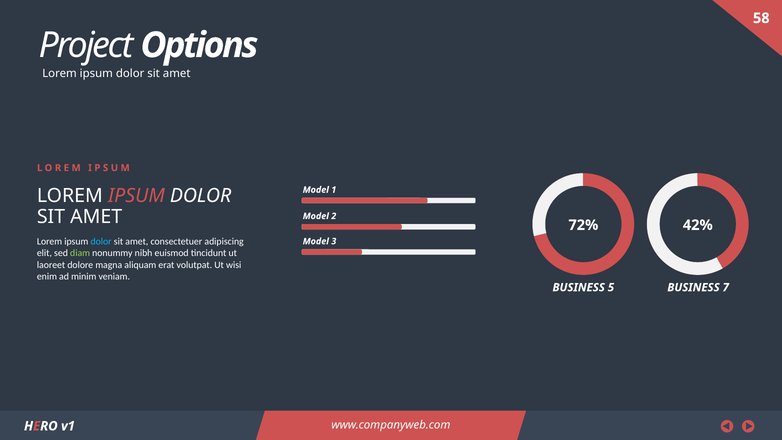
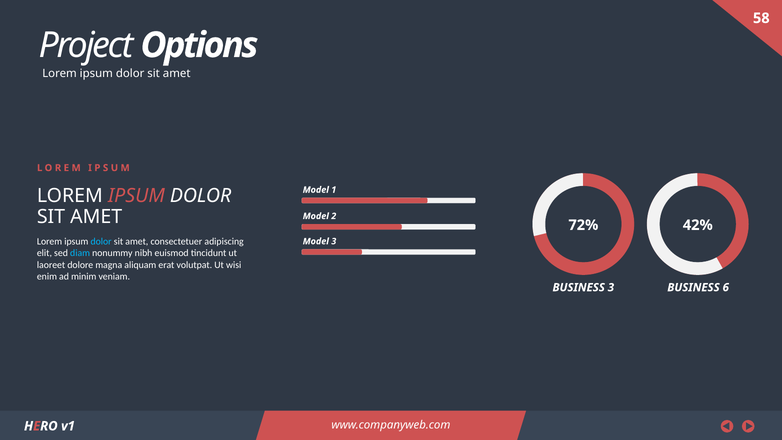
diam colour: light green -> light blue
BUSINESS 5: 5 -> 3
7: 7 -> 6
